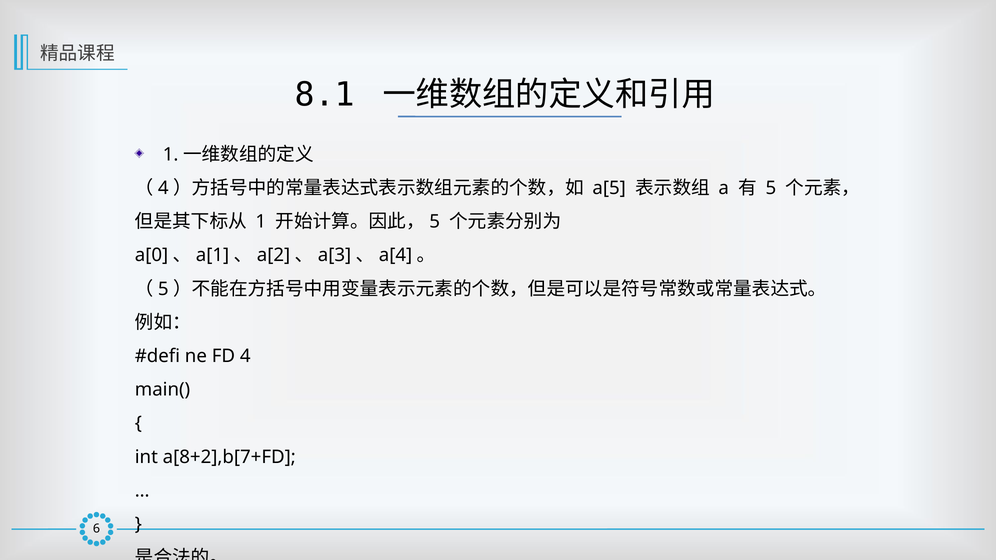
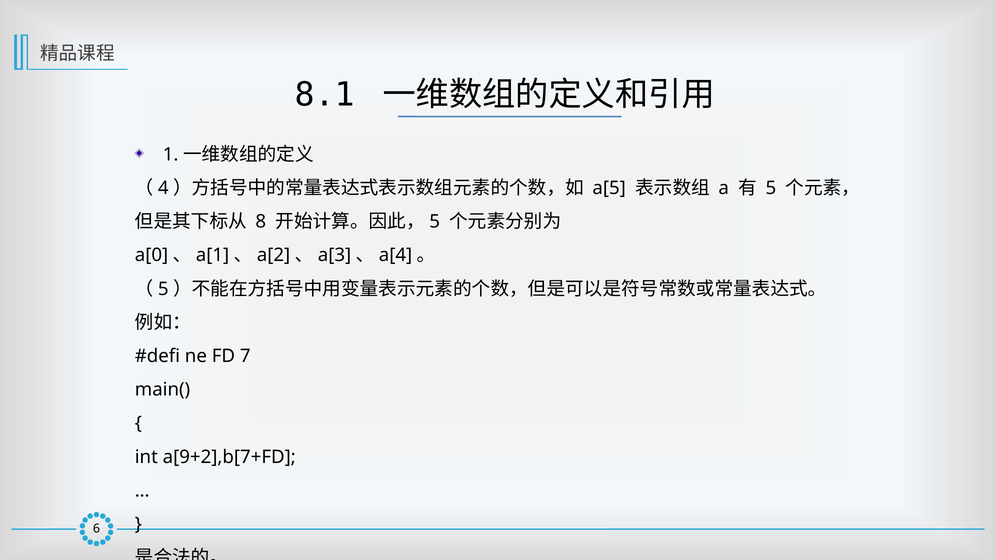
1: 1 -> 8
4: 4 -> 7
a[8+2],b[7+FD: a[8+2],b[7+FD -> a[9+2],b[7+FD
